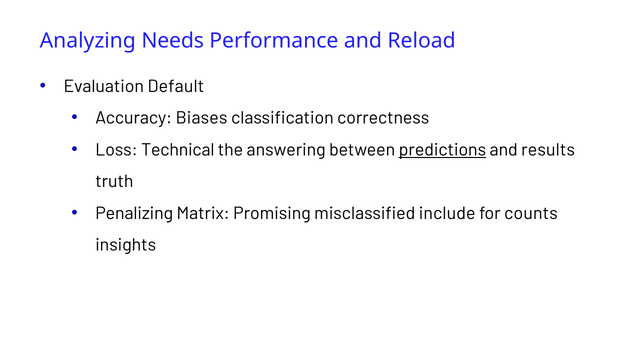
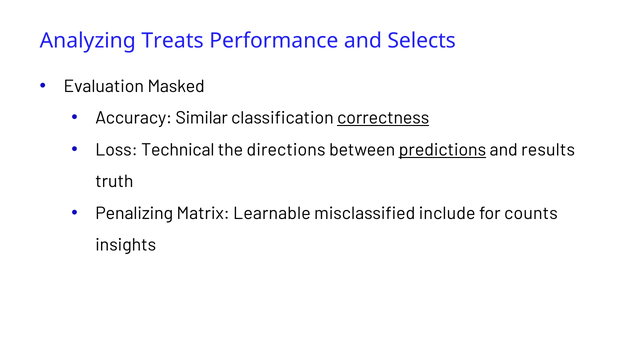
Needs: Needs -> Treats
Reload: Reload -> Selects
Default: Default -> Masked
Biases: Biases -> Similar
correctness underline: none -> present
answering: answering -> directions
Promising: Promising -> Learnable
